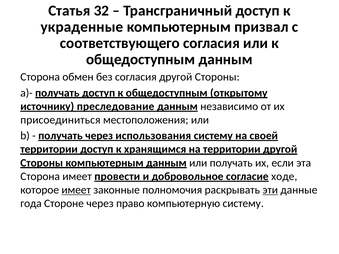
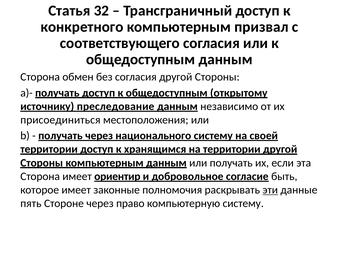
украденные: украденные -> конкретного
использования: использования -> национального
провести: провести -> ориентир
ходе: ходе -> быть
имеет at (76, 190) underline: present -> none
года: года -> пять
